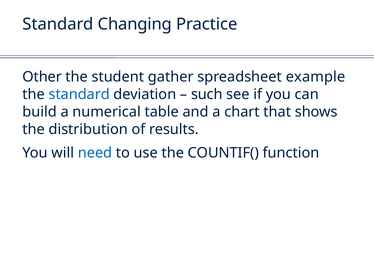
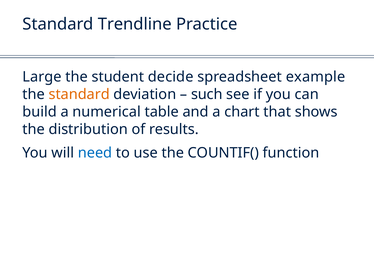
Changing: Changing -> Trendline
Other: Other -> Large
gather: gather -> decide
standard at (79, 95) colour: blue -> orange
